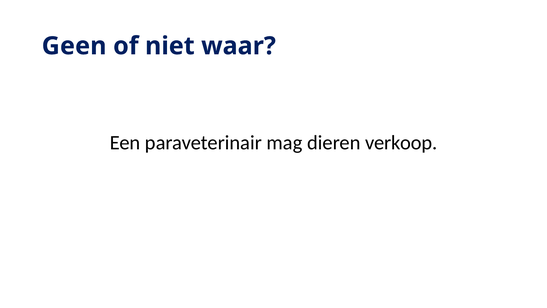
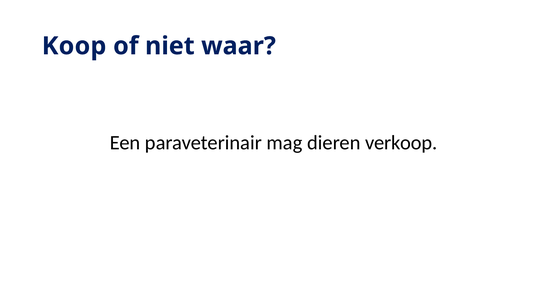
Geen: Geen -> Koop
